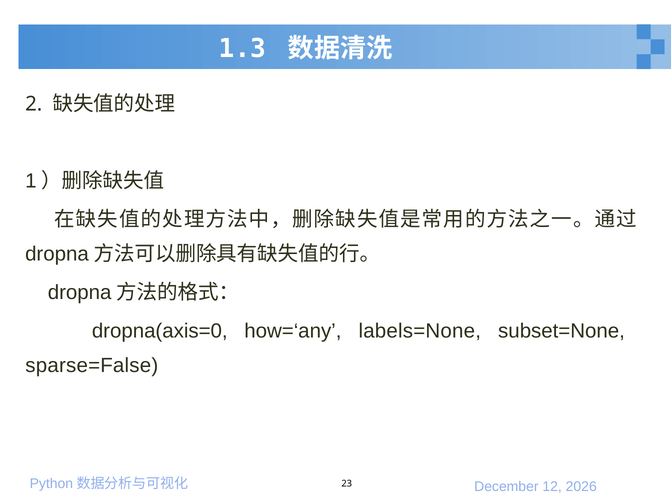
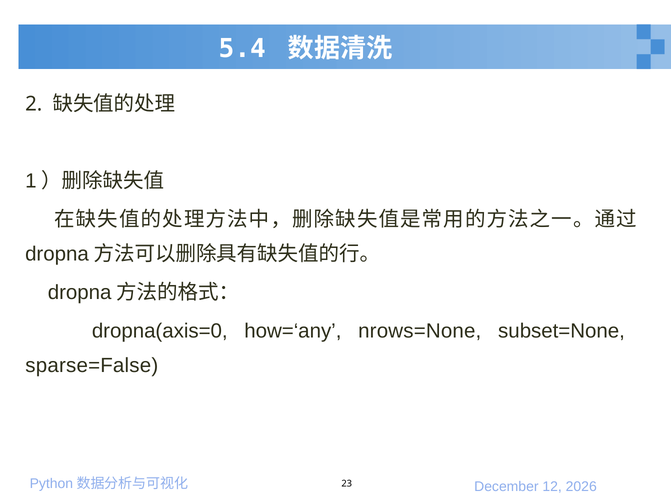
1.3: 1.3 -> 5.4
labels=None: labels=None -> nrows=None
